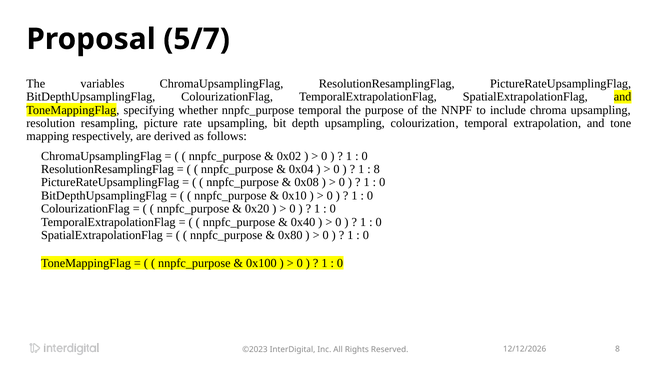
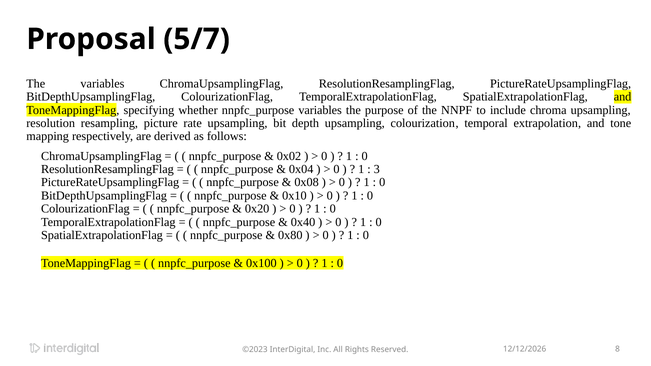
nnpfc_purpose temporal: temporal -> variables
8 at (377, 169): 8 -> 3
